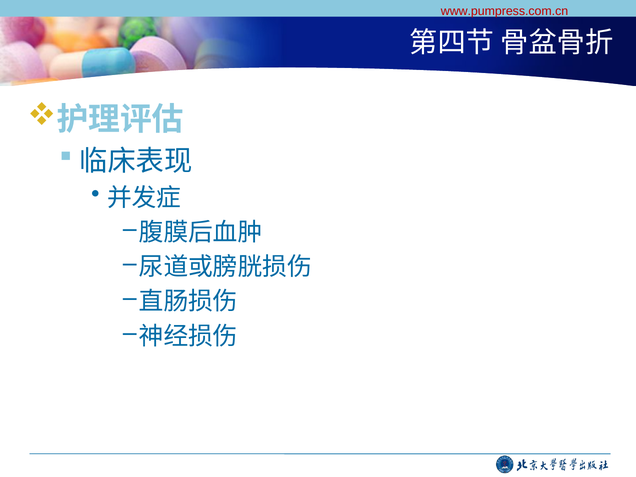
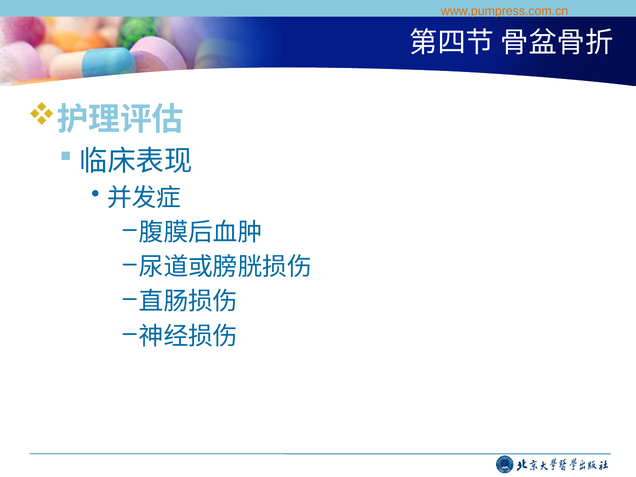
www.pumpress.com.cn colour: red -> orange
